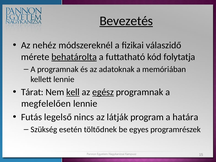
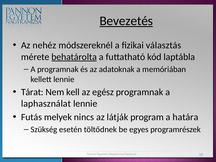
válaszidő: válaszidő -> választás
folytatja: folytatja -> laptábla
kell underline: present -> none
egész underline: present -> none
megfelelően: megfelelően -> laphasználat
legelső: legelső -> melyek
